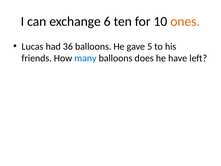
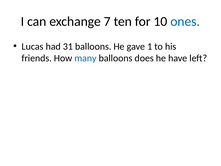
6: 6 -> 7
ones colour: orange -> blue
36: 36 -> 31
5: 5 -> 1
